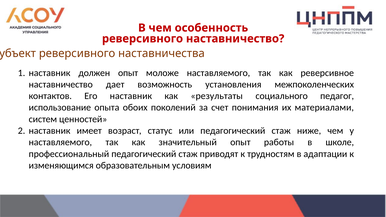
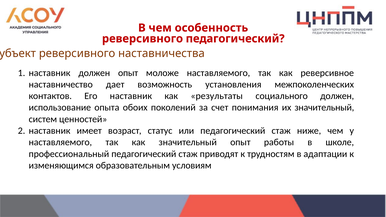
реверсивного наставничество: наставничество -> педагогический
социального педагог: педагог -> должен
их материалами: материалами -> значительный
